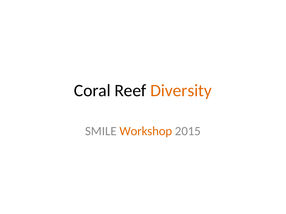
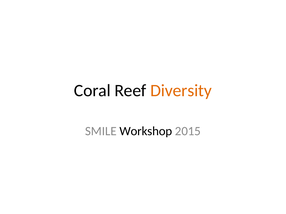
Workshop colour: orange -> black
